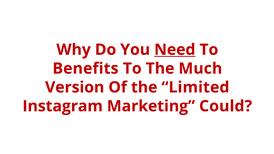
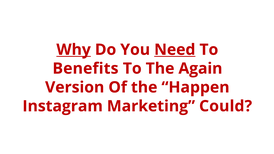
Why underline: none -> present
Much: Much -> Again
Limited: Limited -> Happen
